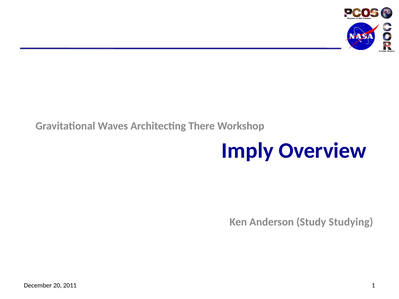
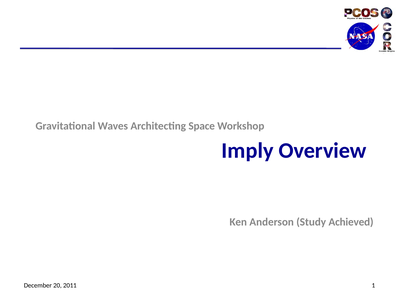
There: There -> Space
Studying: Studying -> Achieved
